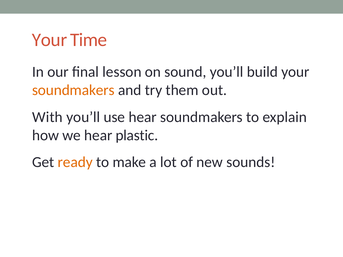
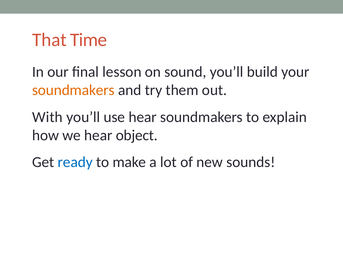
Your at (49, 40): Your -> That
plastic: plastic -> object
ready colour: orange -> blue
